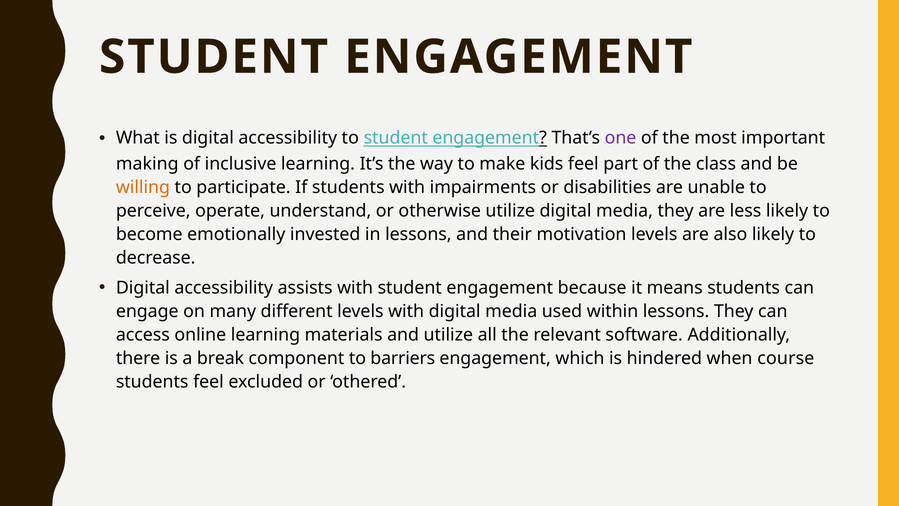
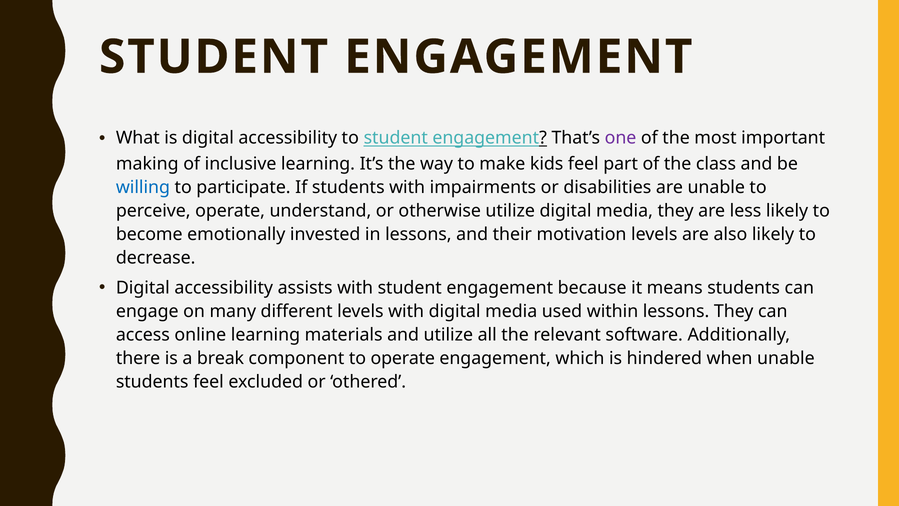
willing colour: orange -> blue
to barriers: barriers -> operate
when course: course -> unable
